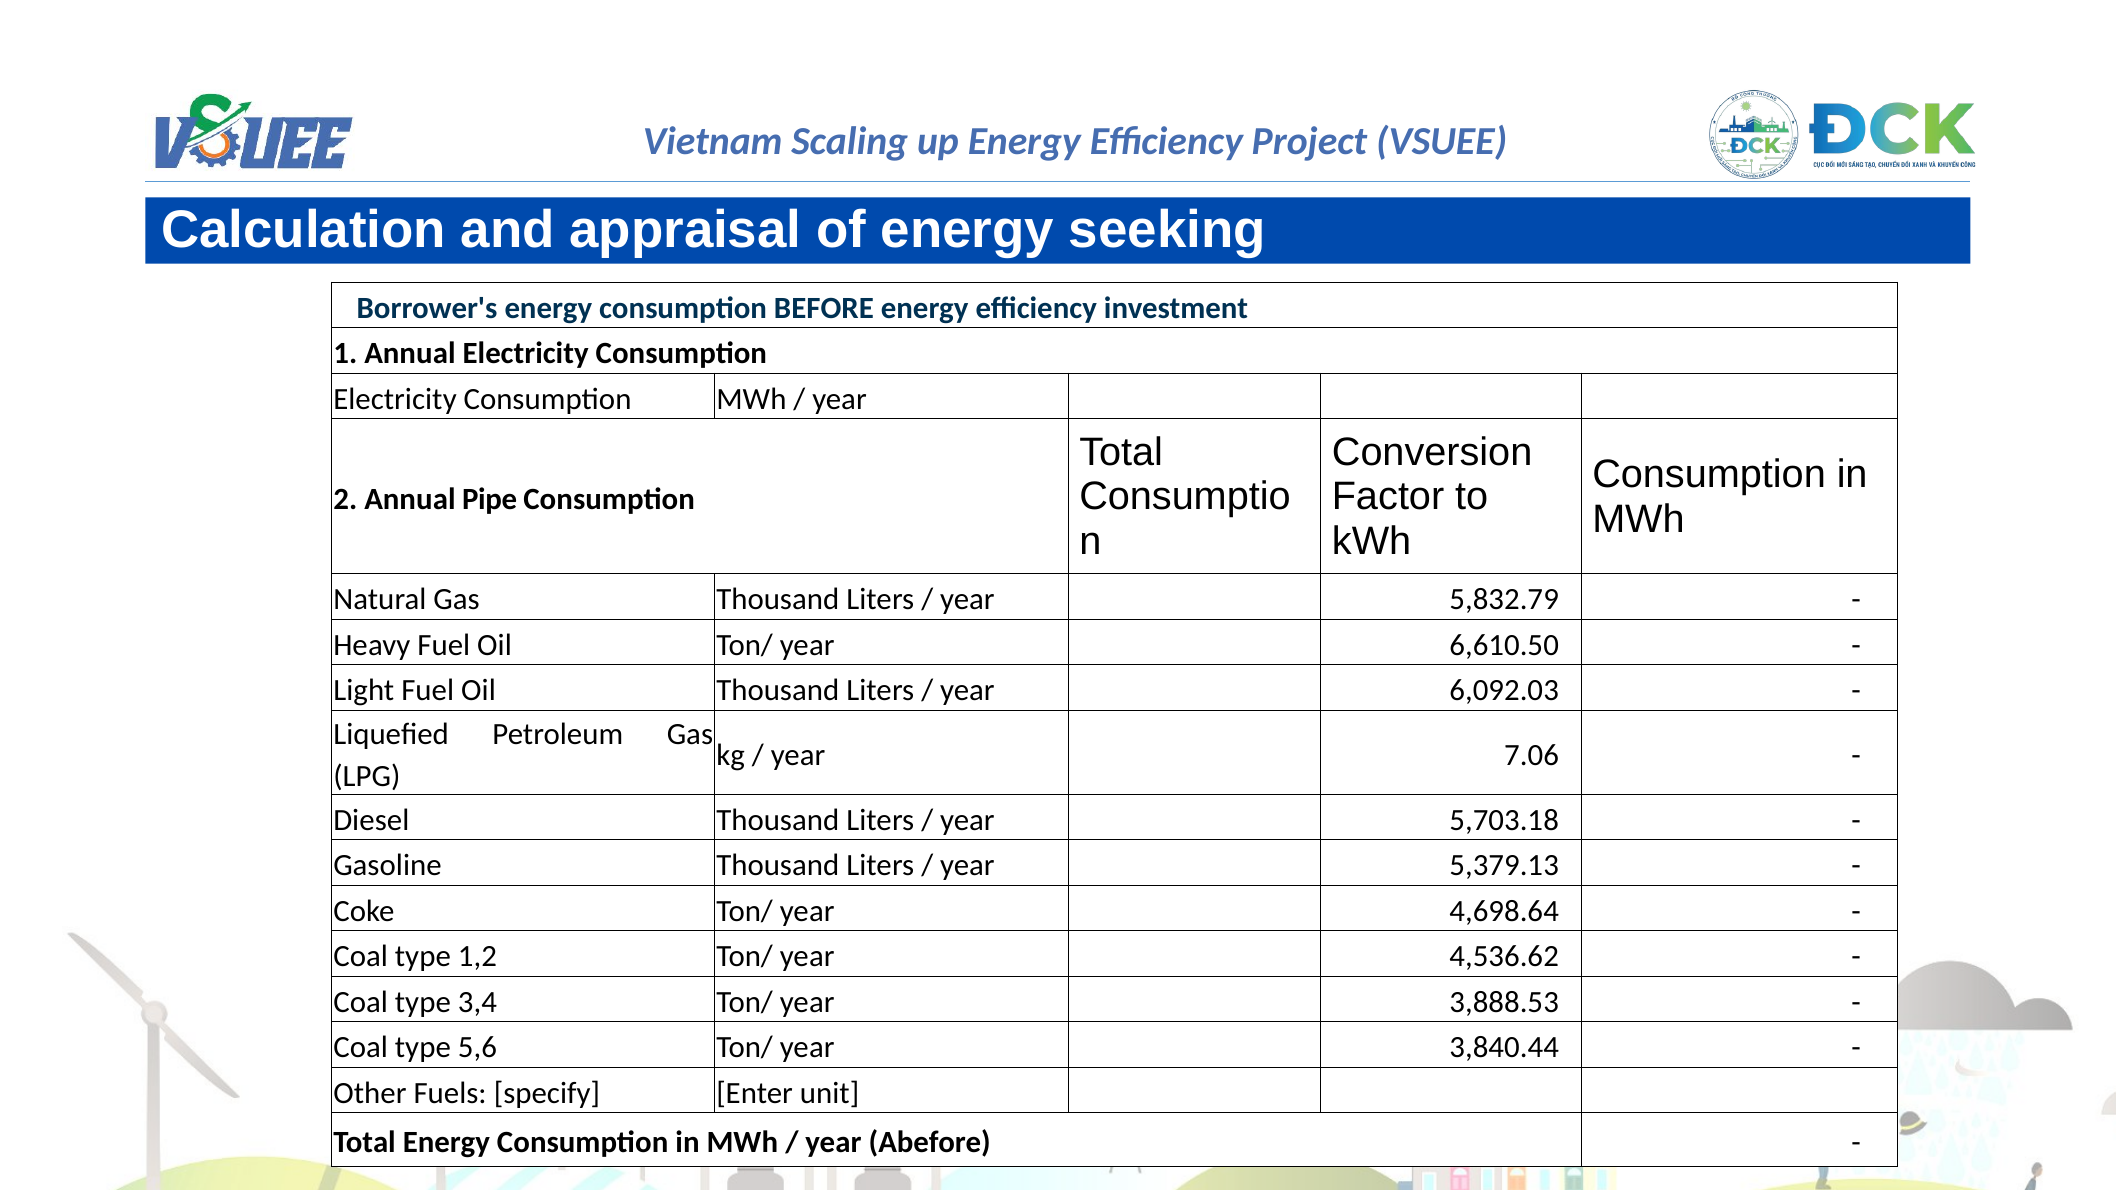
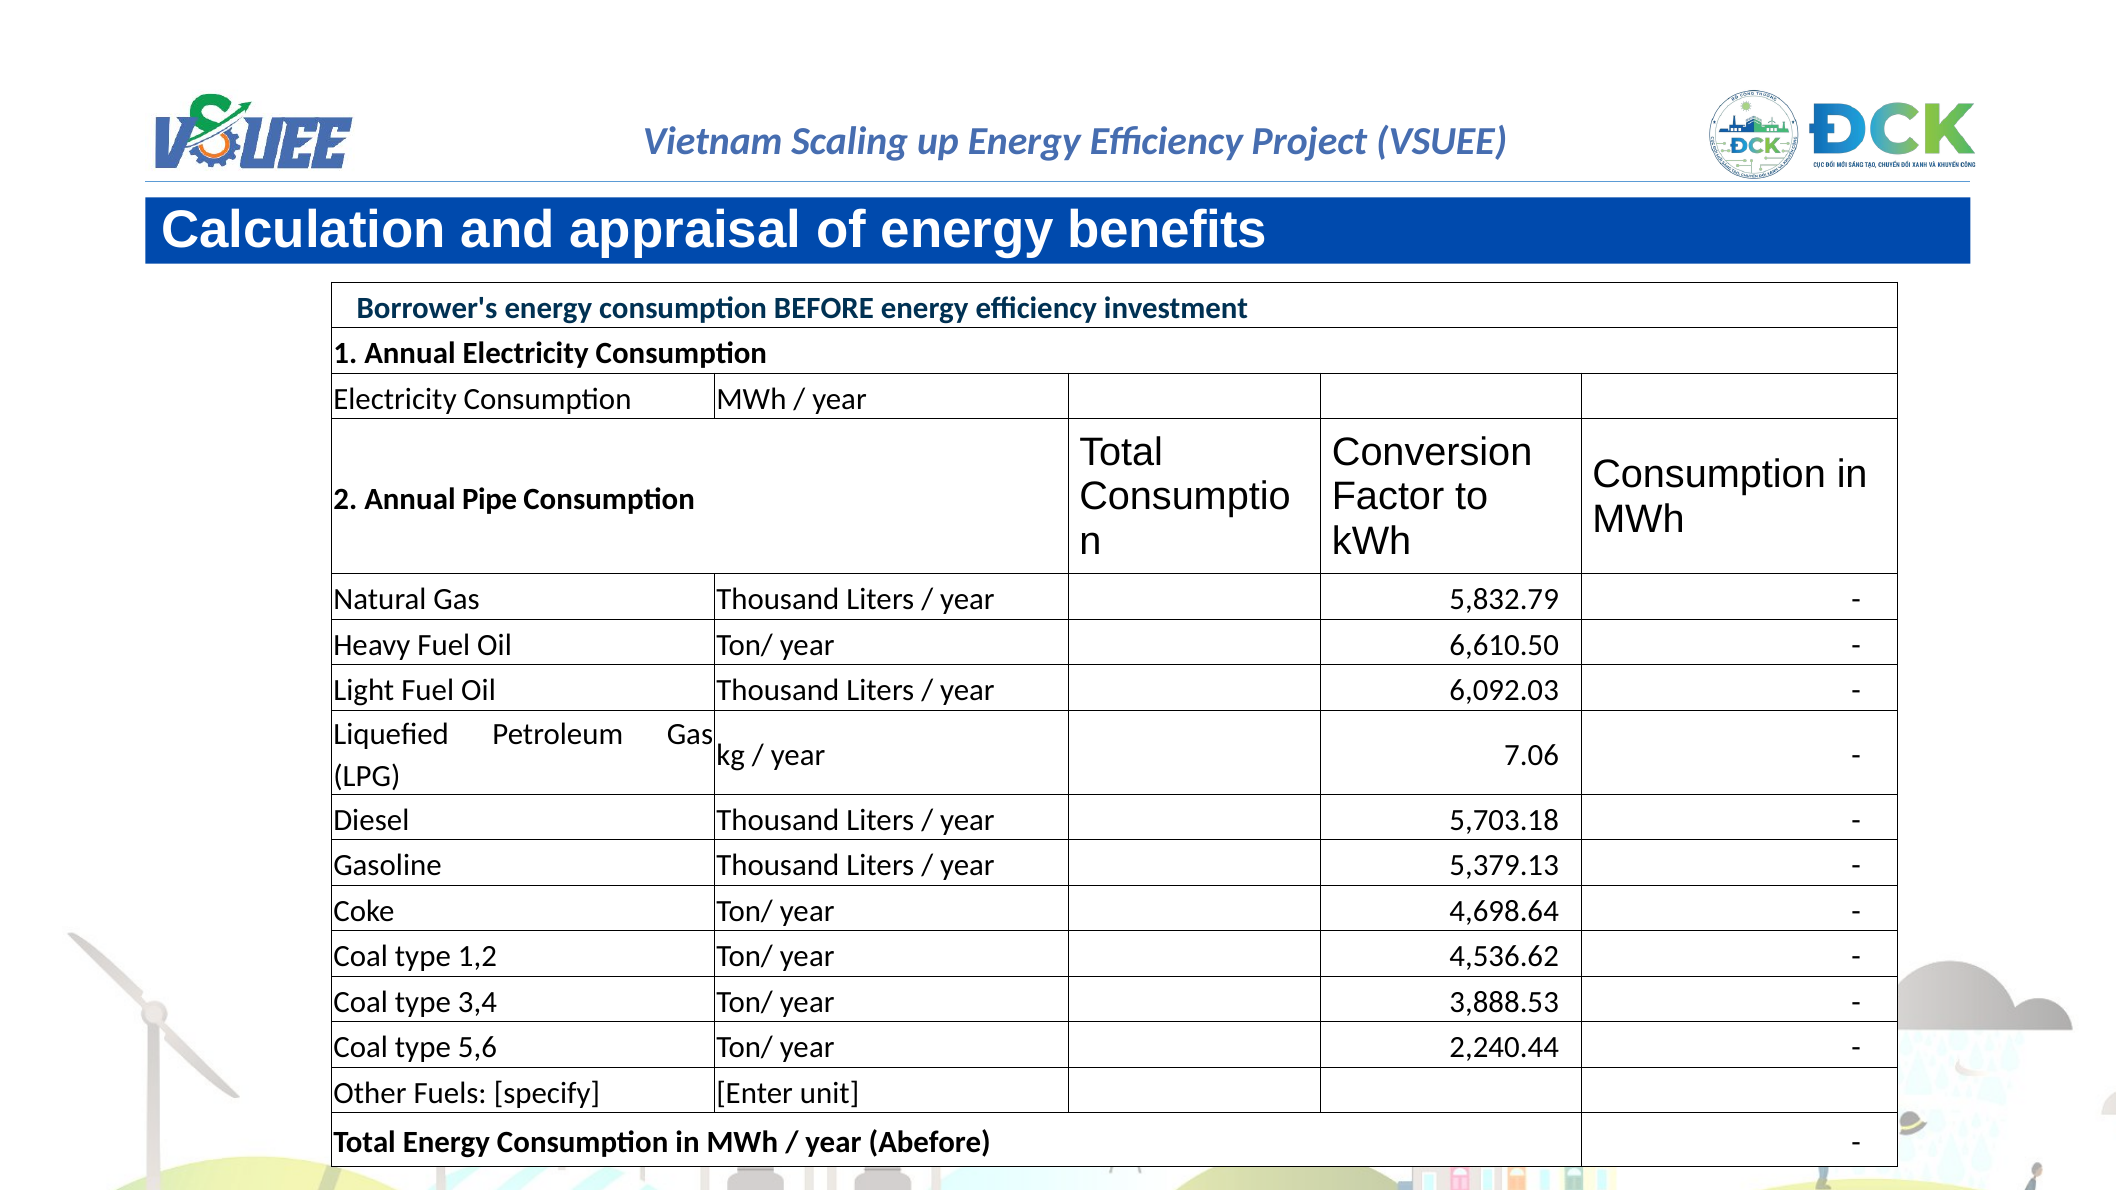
seeking: seeking -> benefits
3,840.44: 3,840.44 -> 2,240.44
